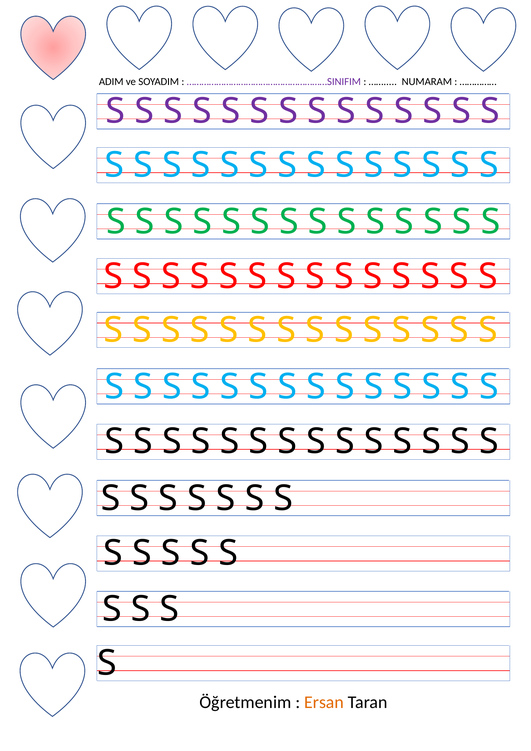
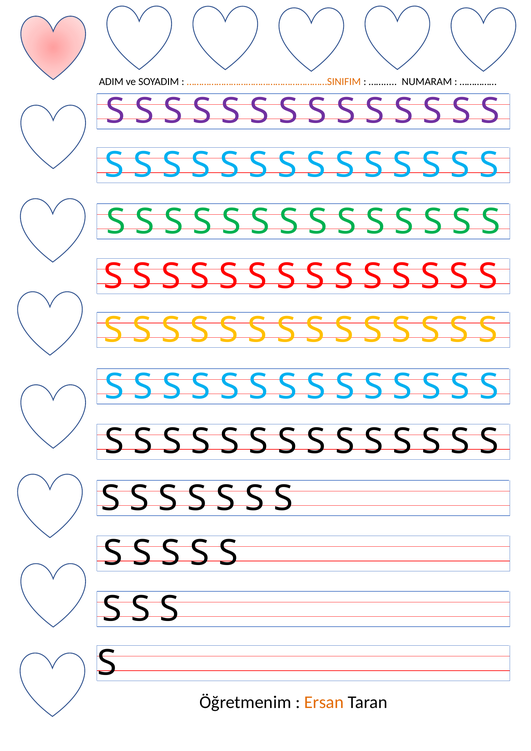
…………………………………………………SINIFIM colour: purple -> orange
